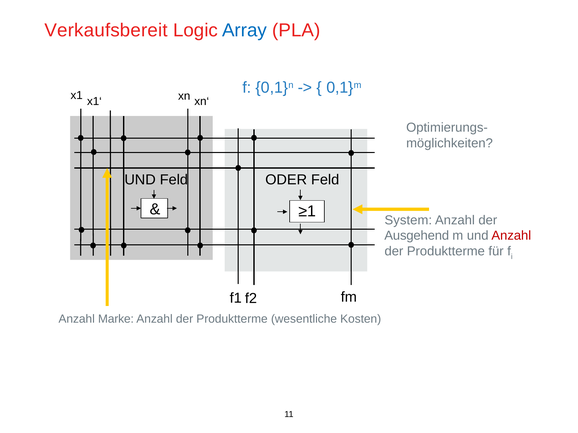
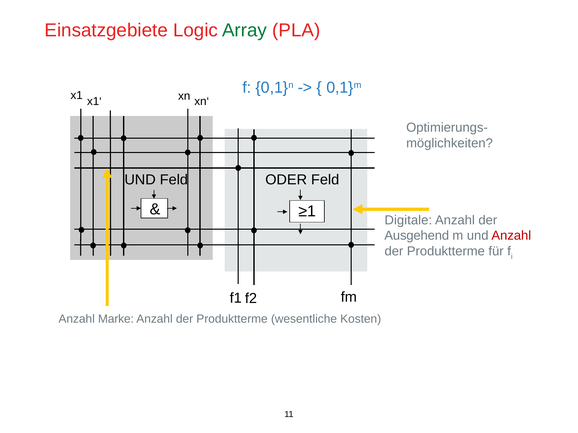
Verkaufsbereit: Verkaufsbereit -> Einsatzgebiete
Array colour: blue -> green
System: System -> Digitale
